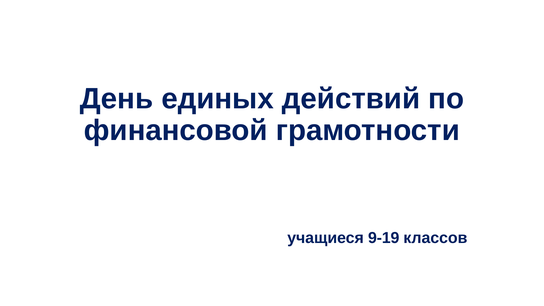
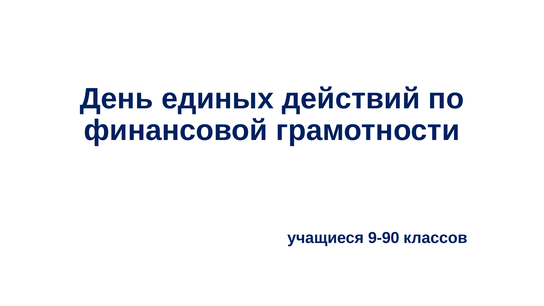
9-19: 9-19 -> 9-90
